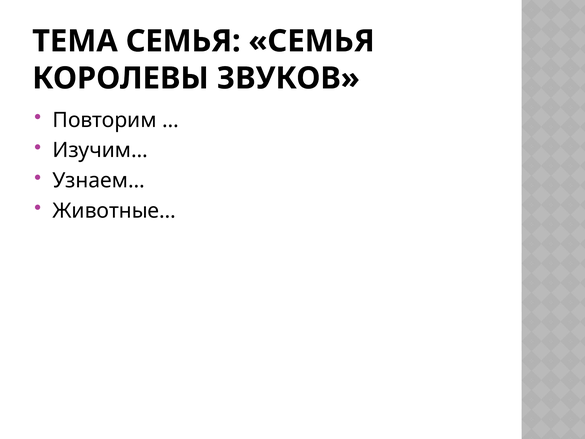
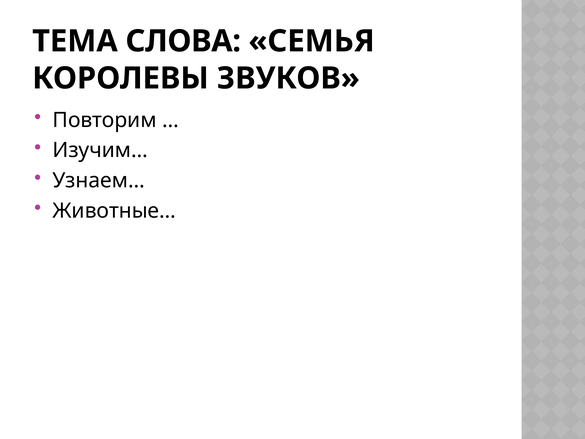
ТЕМА СЕМЬЯ: СЕМЬЯ -> СЛОВА
